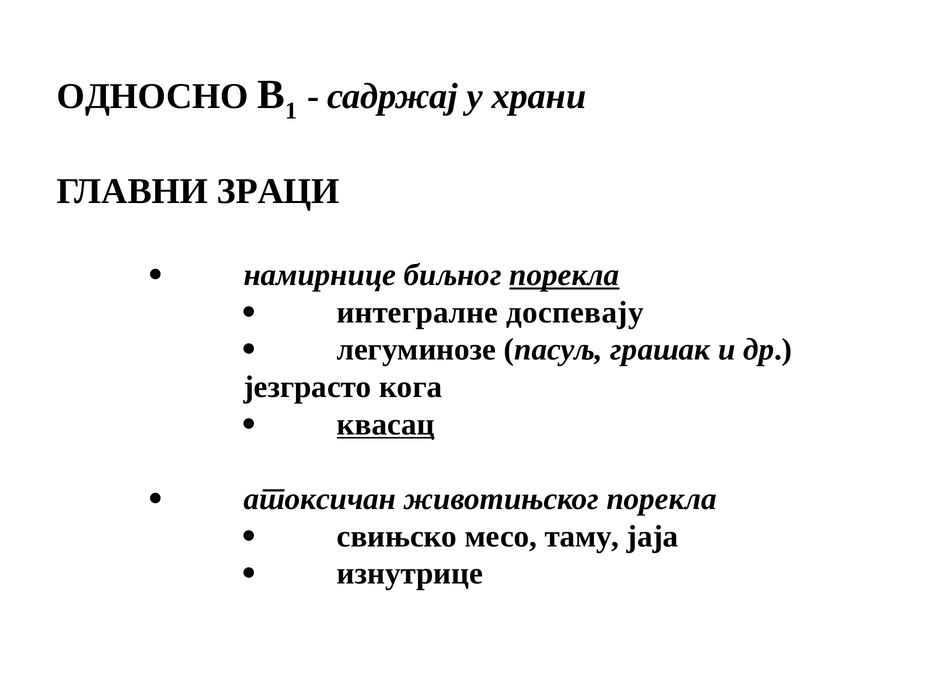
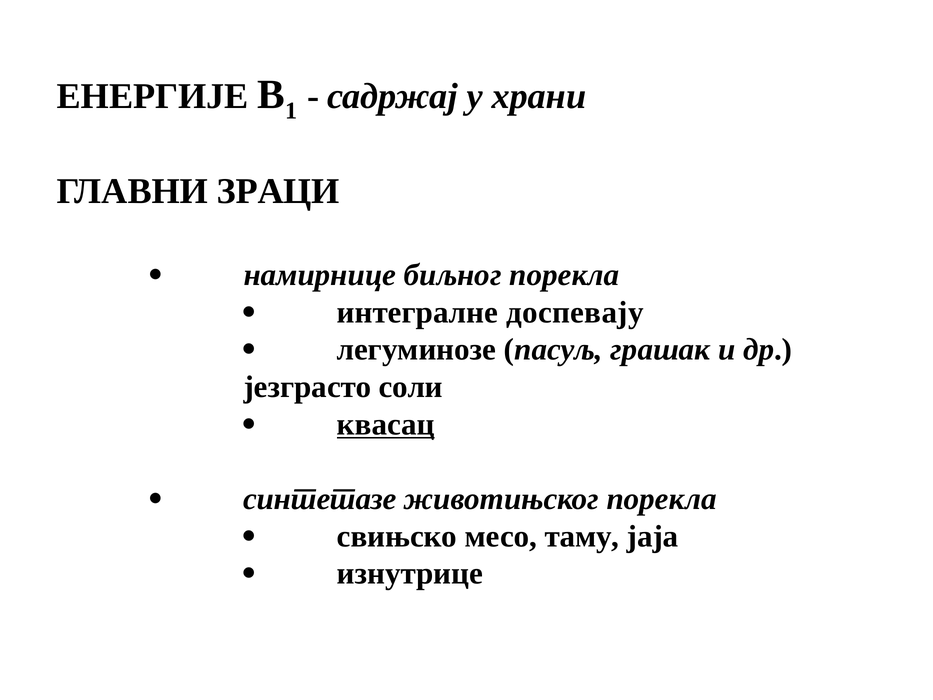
ОДНОСНО: ОДНОСНО -> ЕНЕРГИЈЕ
порекла at (564, 275) underline: present -> none
кога: кога -> соли
атоксичан: атоксичан -> синтетазе
